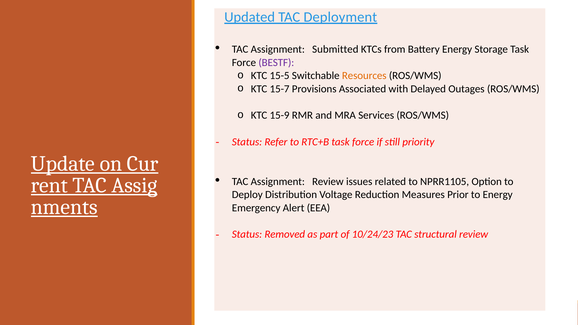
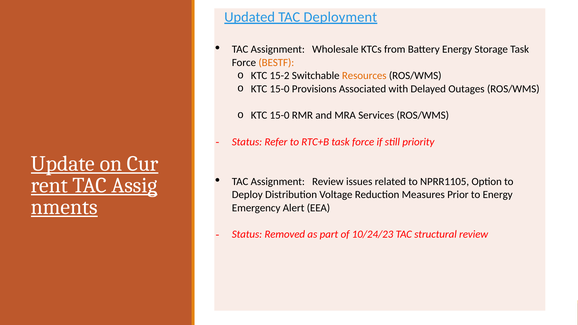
Submitted: Submitted -> Wholesale
BESTF colour: purple -> orange
15-5: 15-5 -> 15-2
15-7 at (280, 89): 15-7 -> 15-0
15-9 at (280, 115): 15-9 -> 15-0
